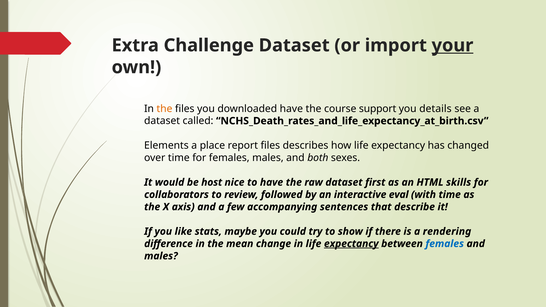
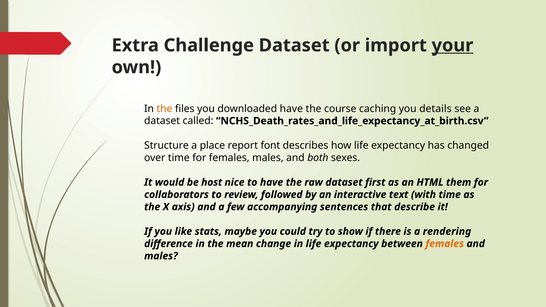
support: support -> caching
Elements: Elements -> Structure
report files: files -> font
skills: skills -> them
eval: eval -> text
expectancy at (351, 244) underline: present -> none
females at (445, 244) colour: blue -> orange
